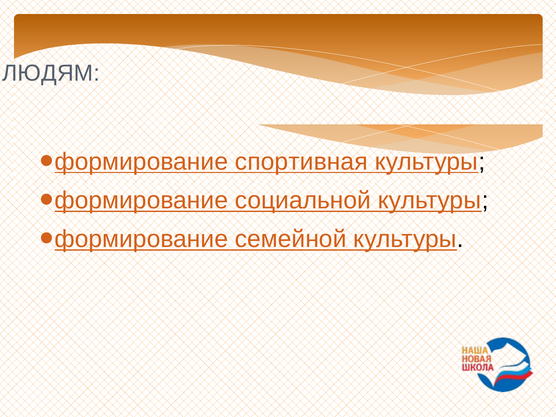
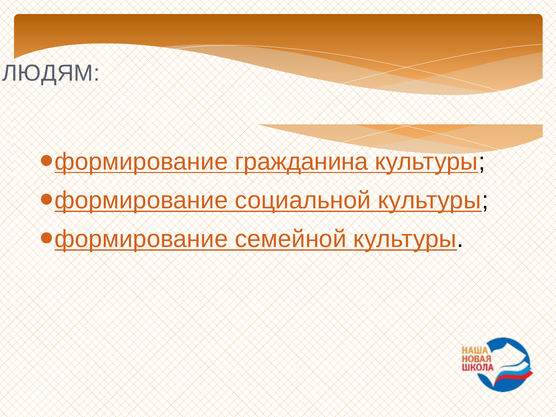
спортивная: спортивная -> гражданина
